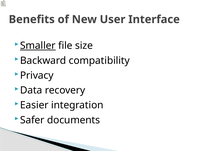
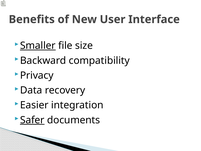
Safer underline: none -> present
